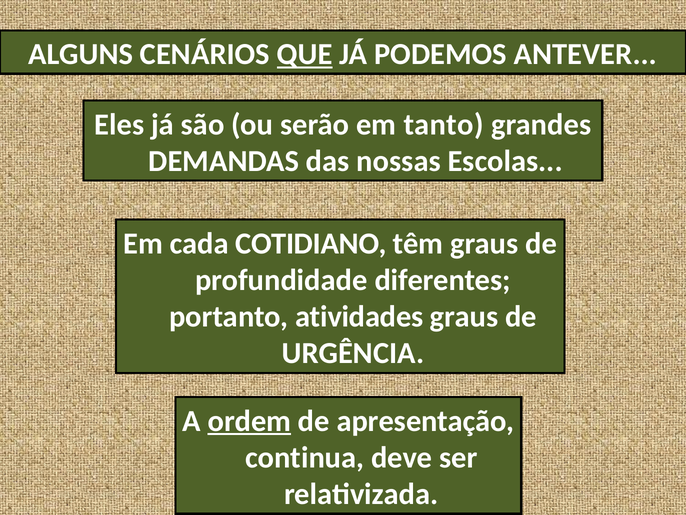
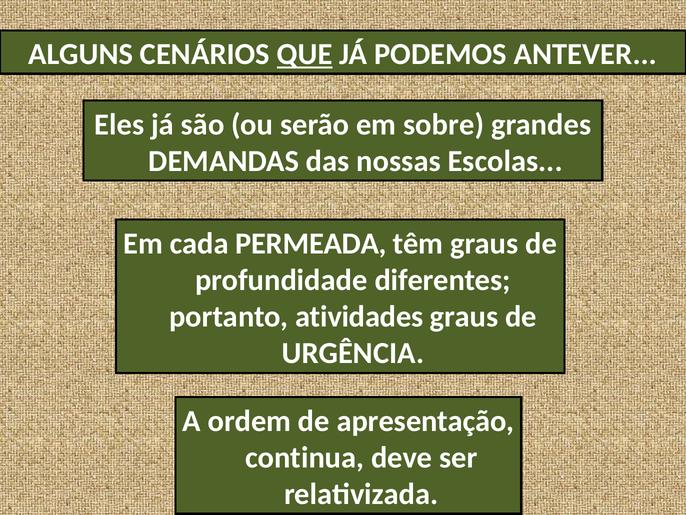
tanto: tanto -> sobre
COTIDIANO: COTIDIANO -> PERMEADA
ordem underline: present -> none
